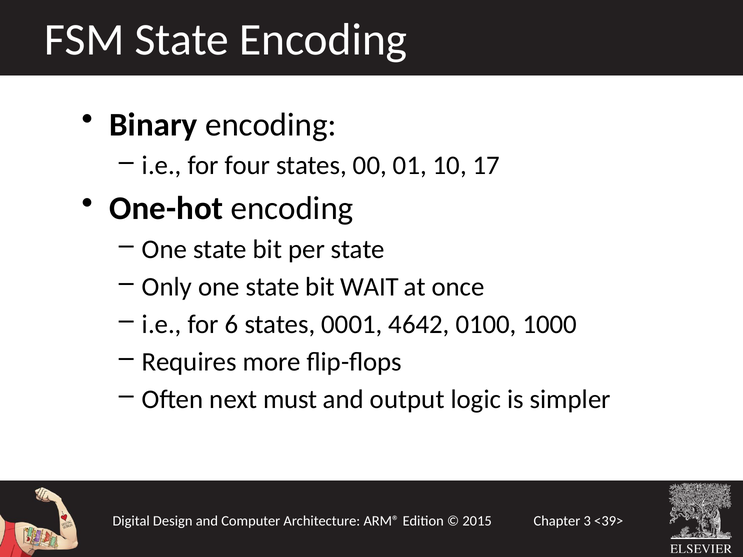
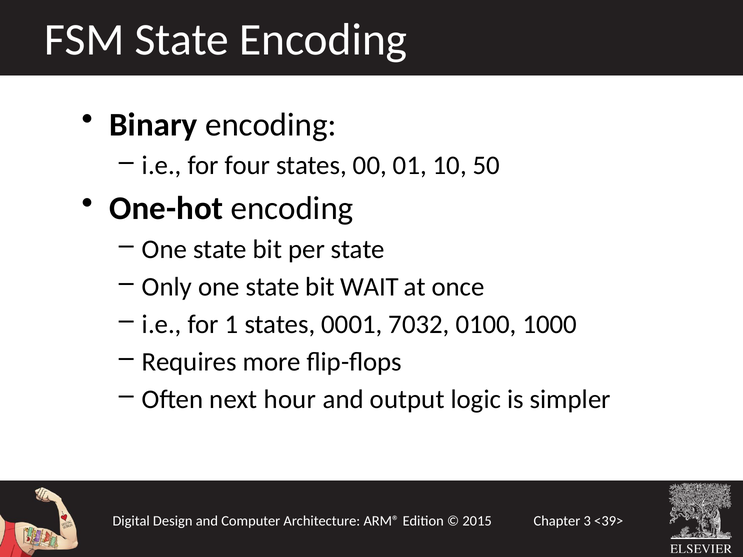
17: 17 -> 50
6: 6 -> 1
4642: 4642 -> 7032
must: must -> hour
